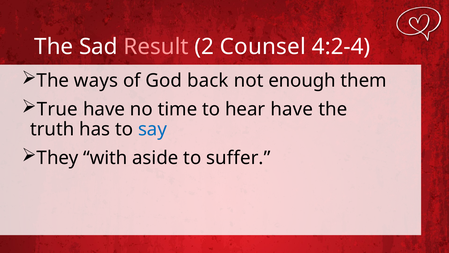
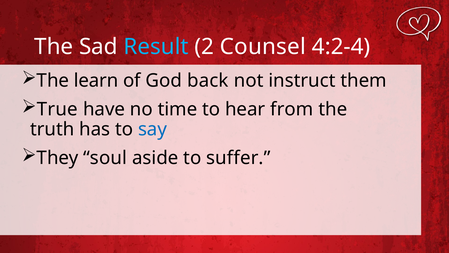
Result colour: pink -> light blue
ways: ways -> learn
enough: enough -> instruct
hear have: have -> from
with: with -> soul
